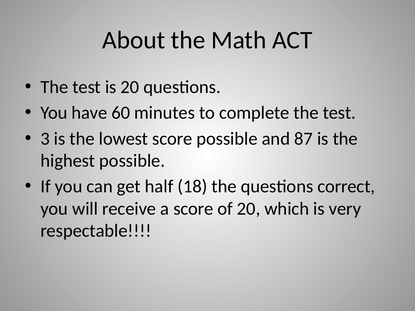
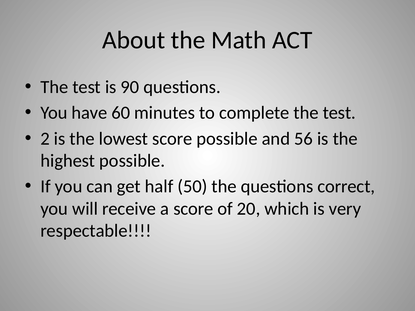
is 20: 20 -> 90
3: 3 -> 2
87: 87 -> 56
18: 18 -> 50
